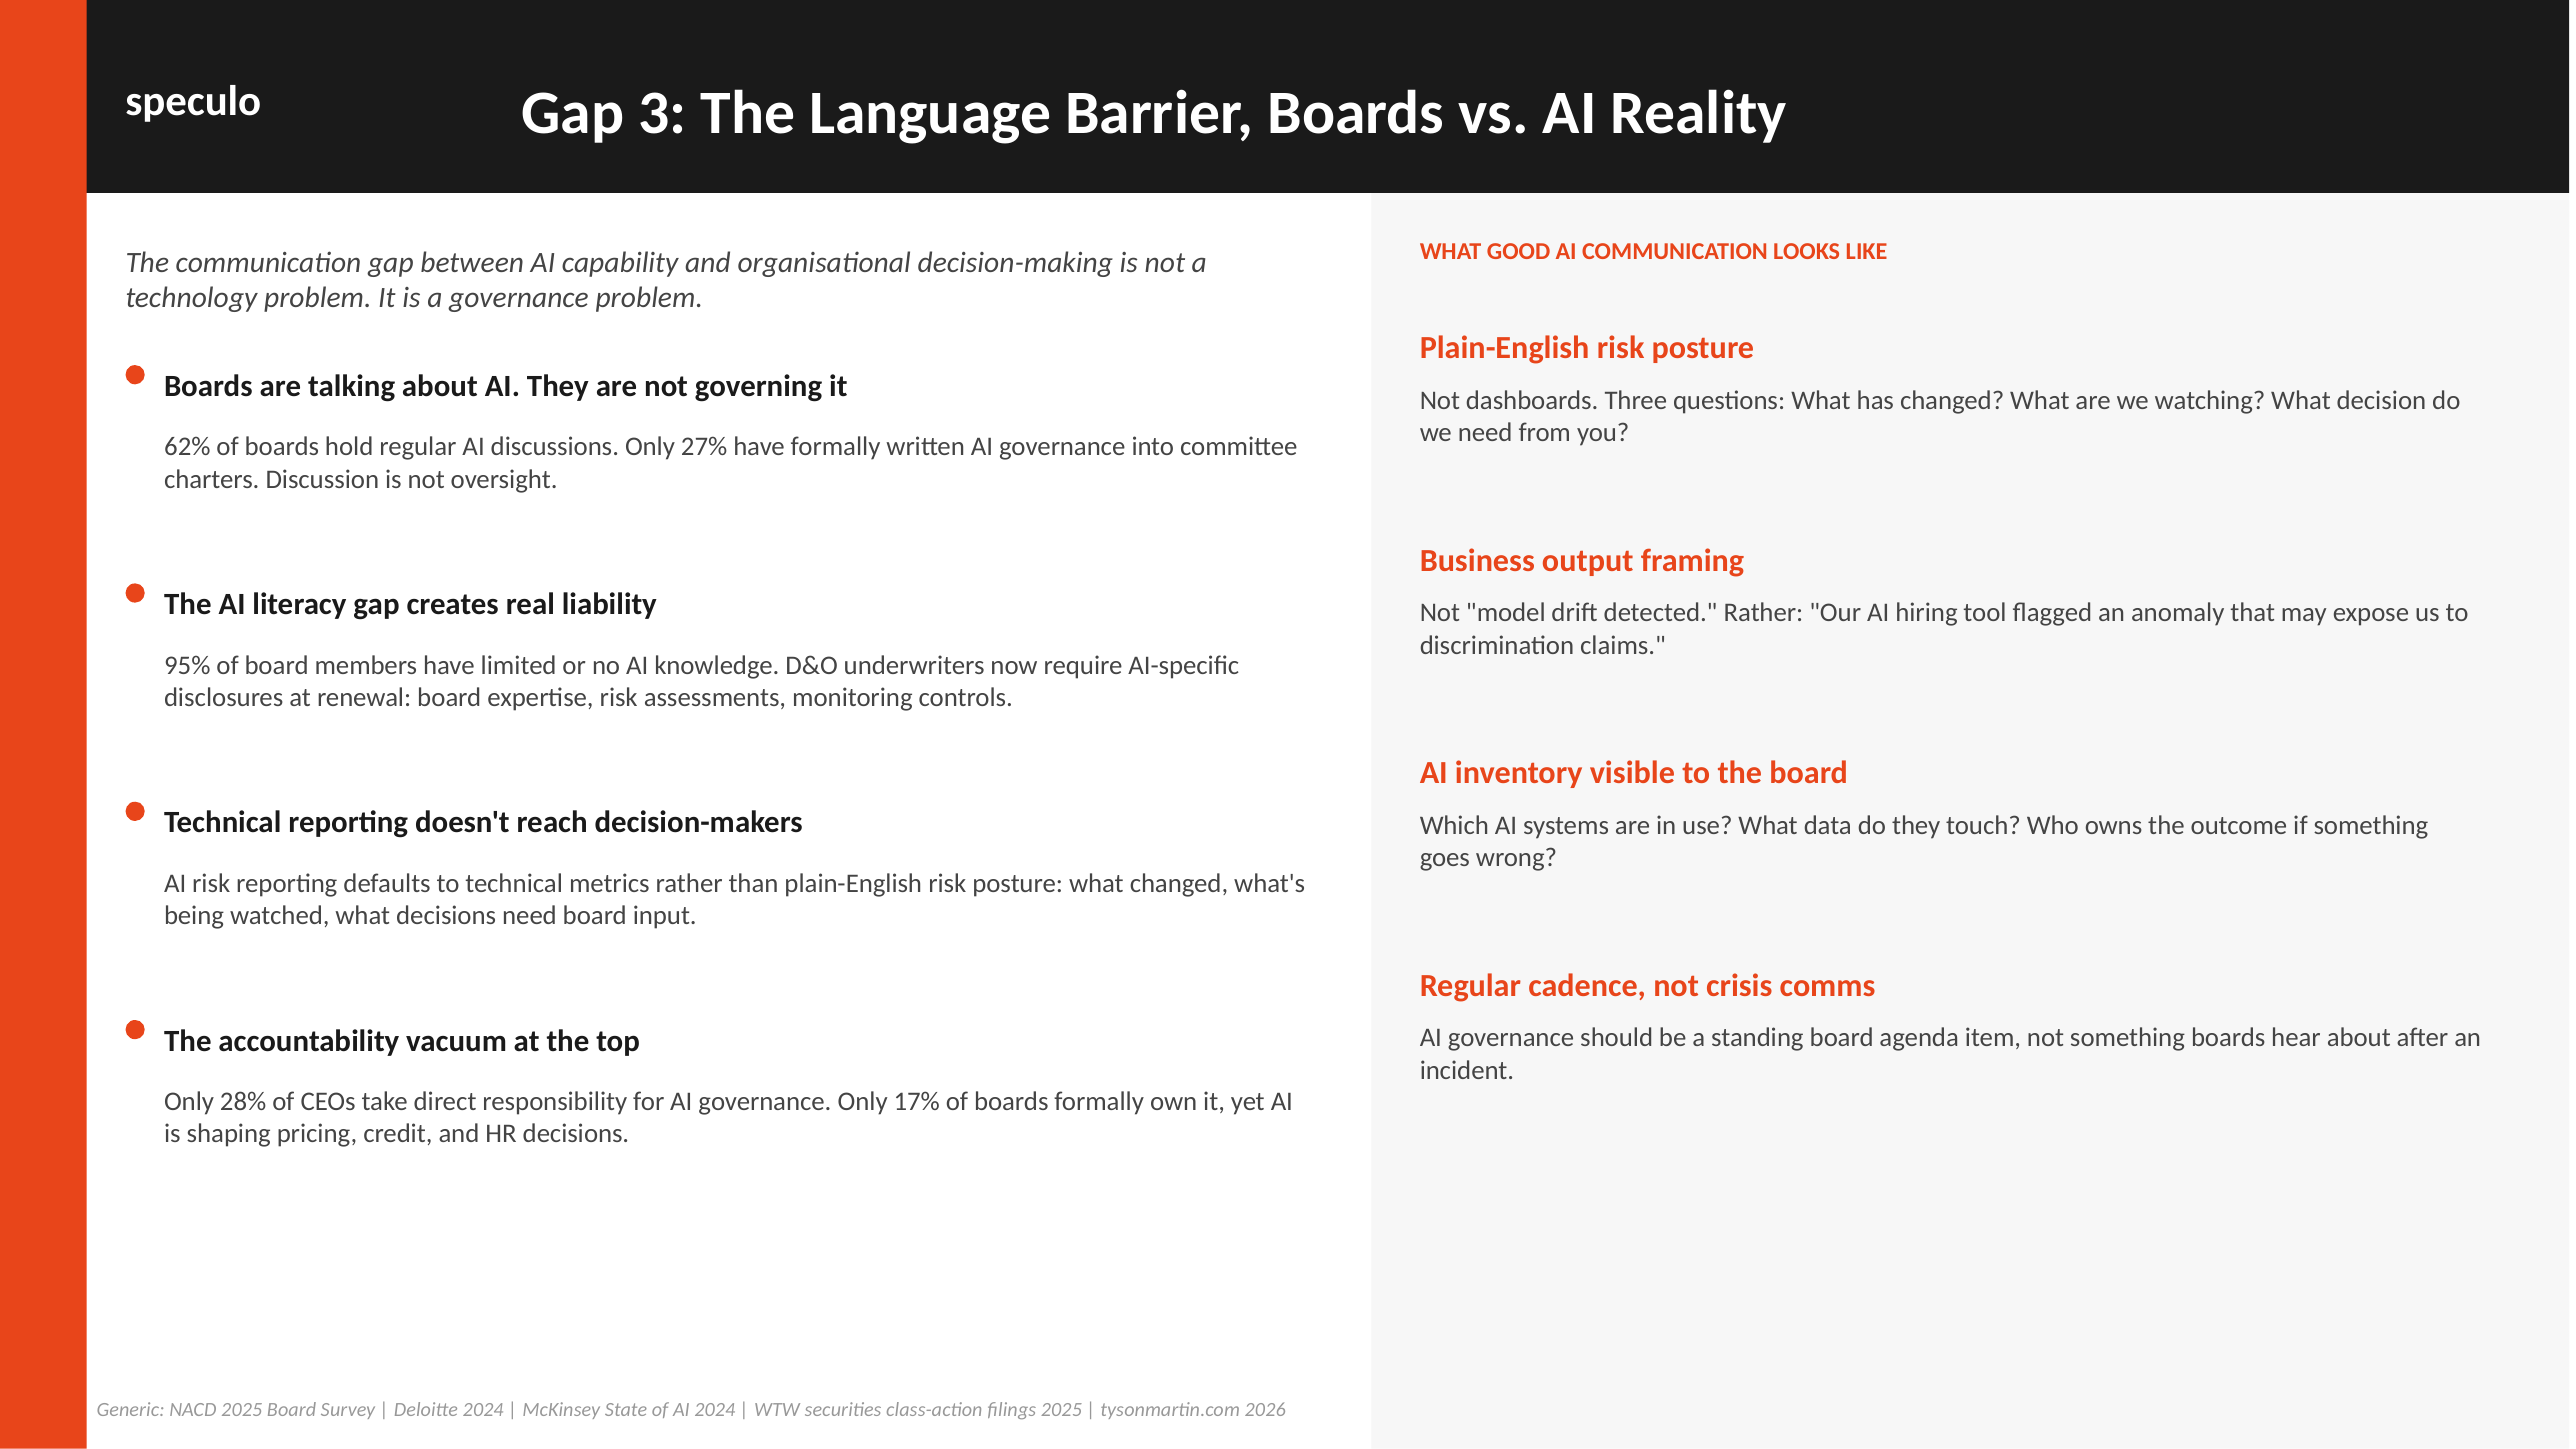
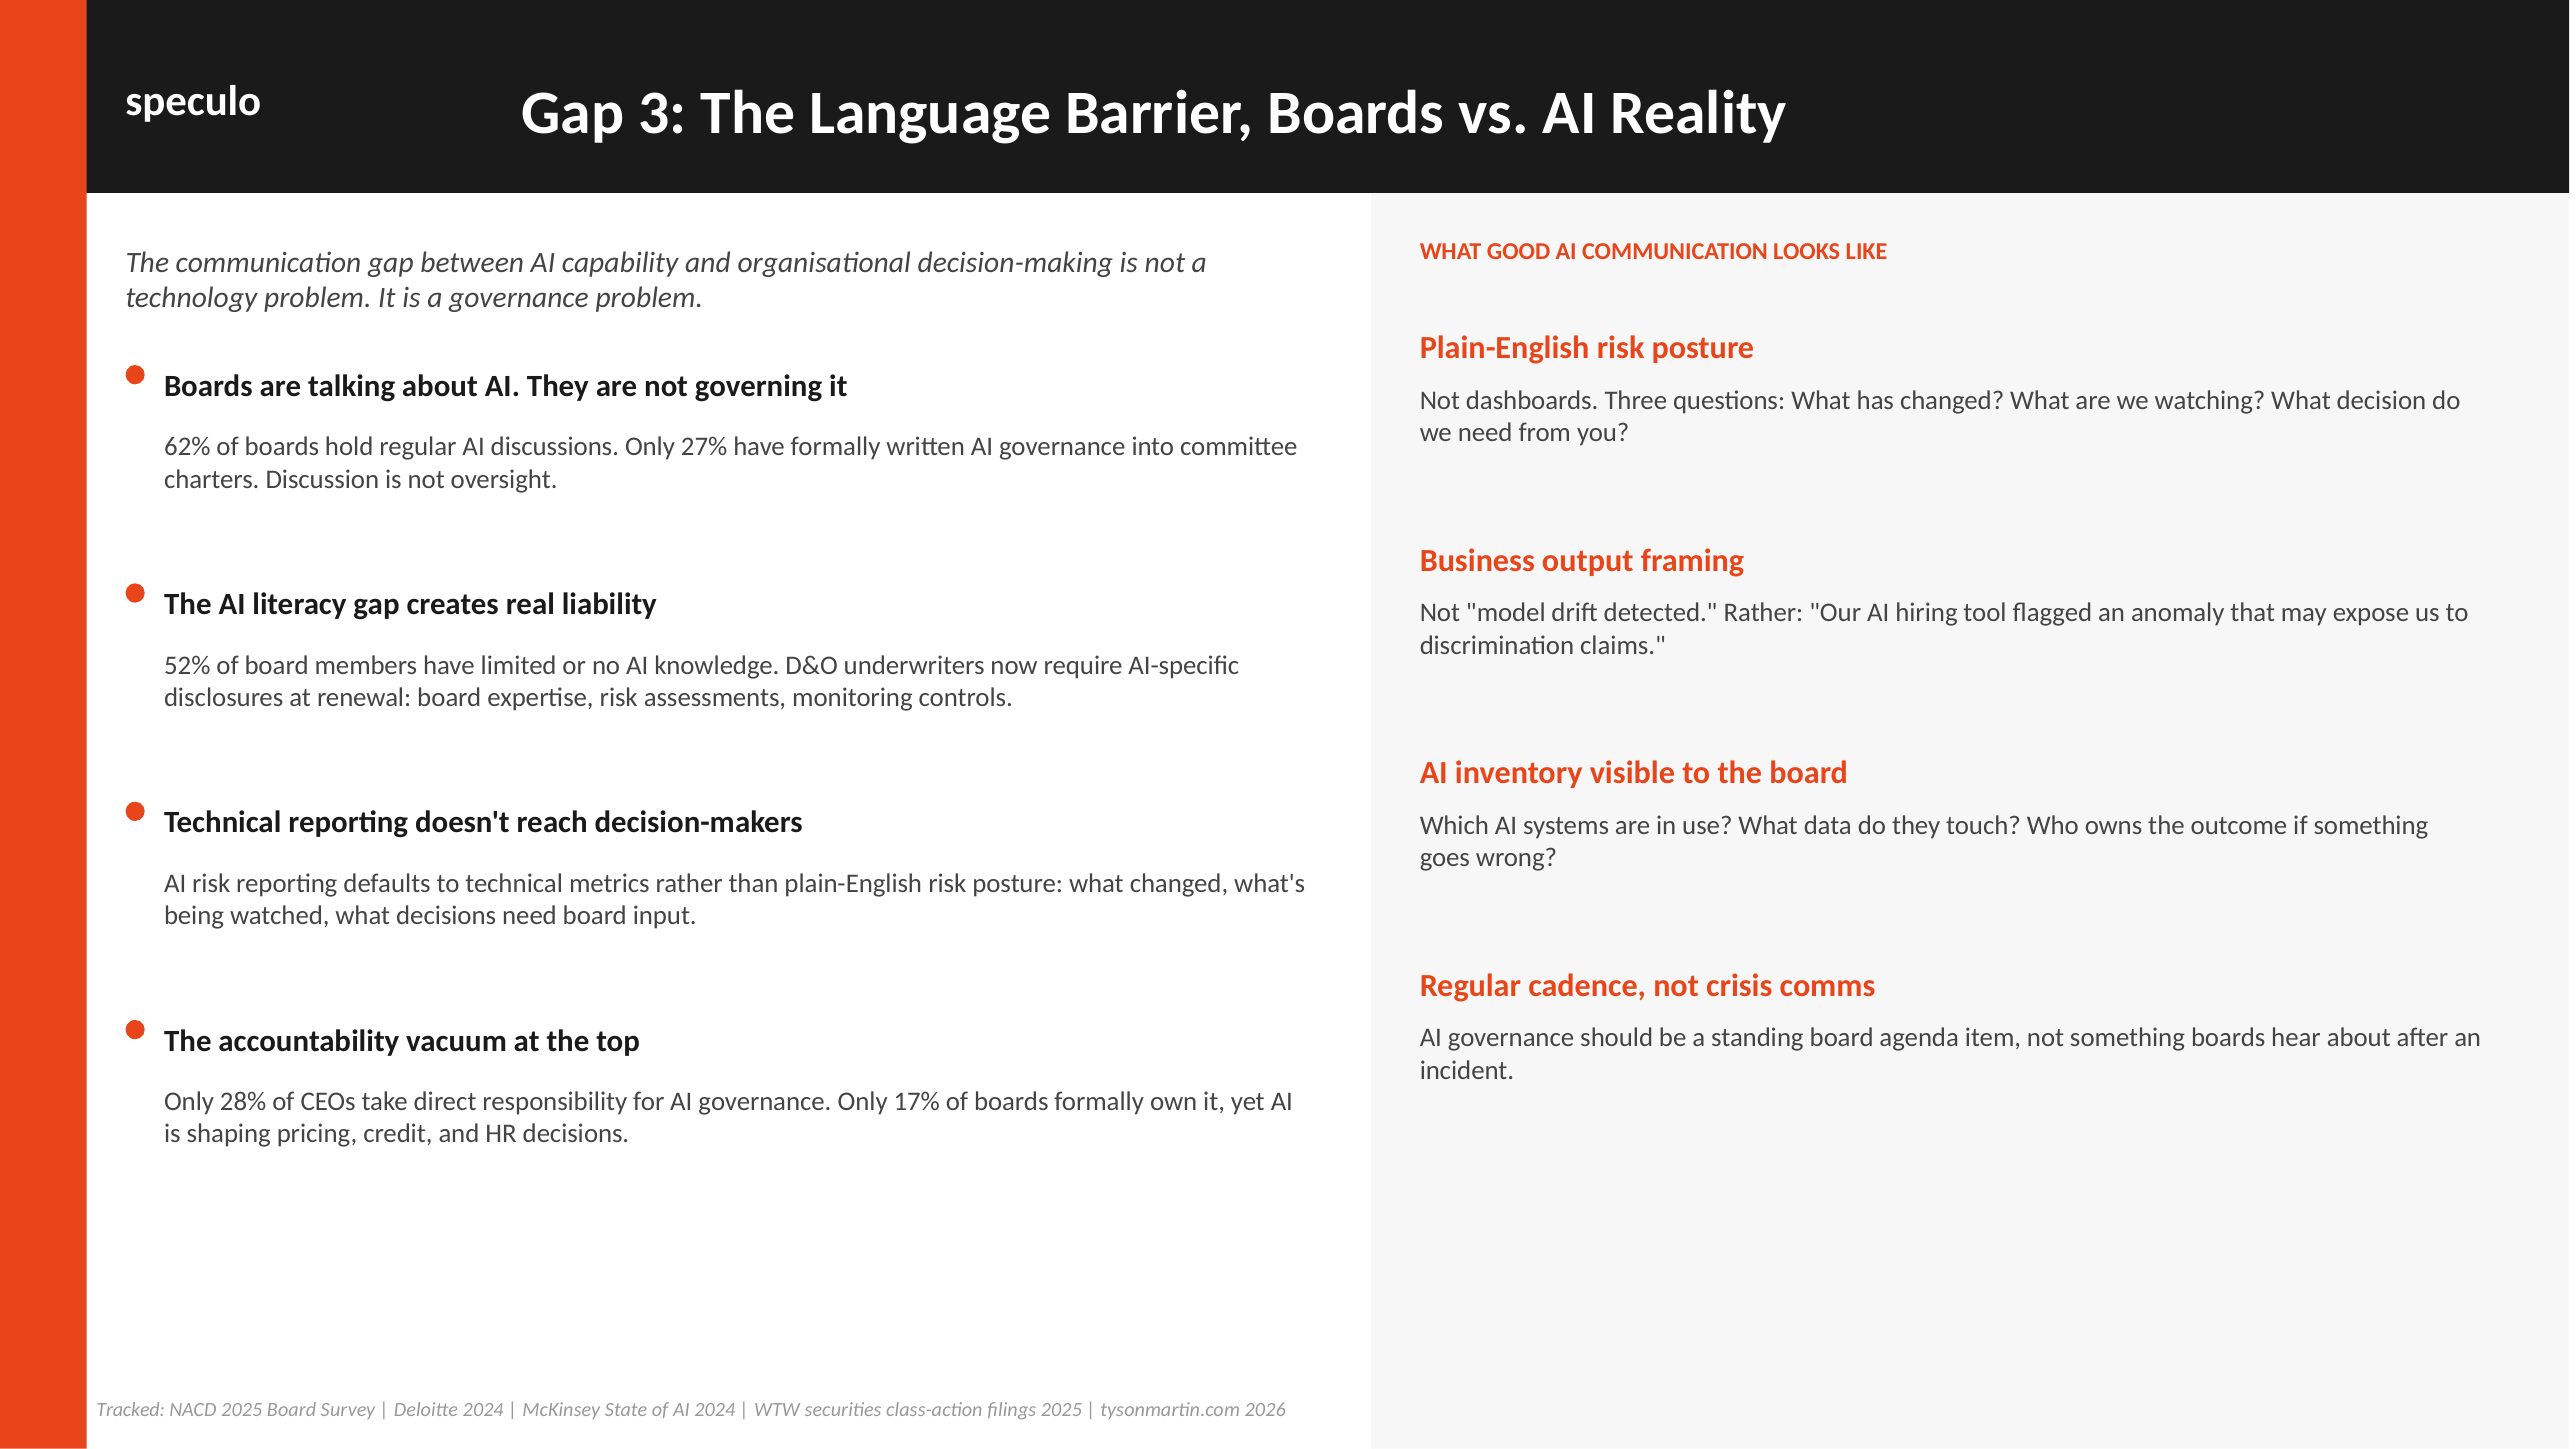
95%: 95% -> 52%
Generic: Generic -> Tracked
